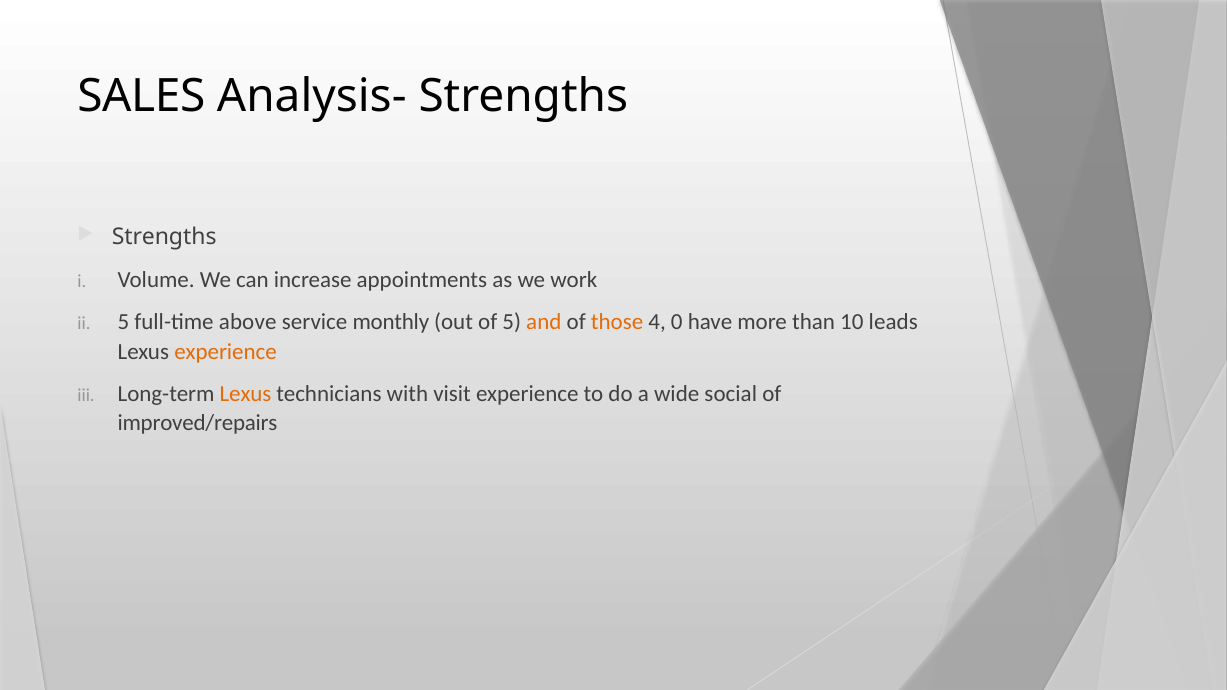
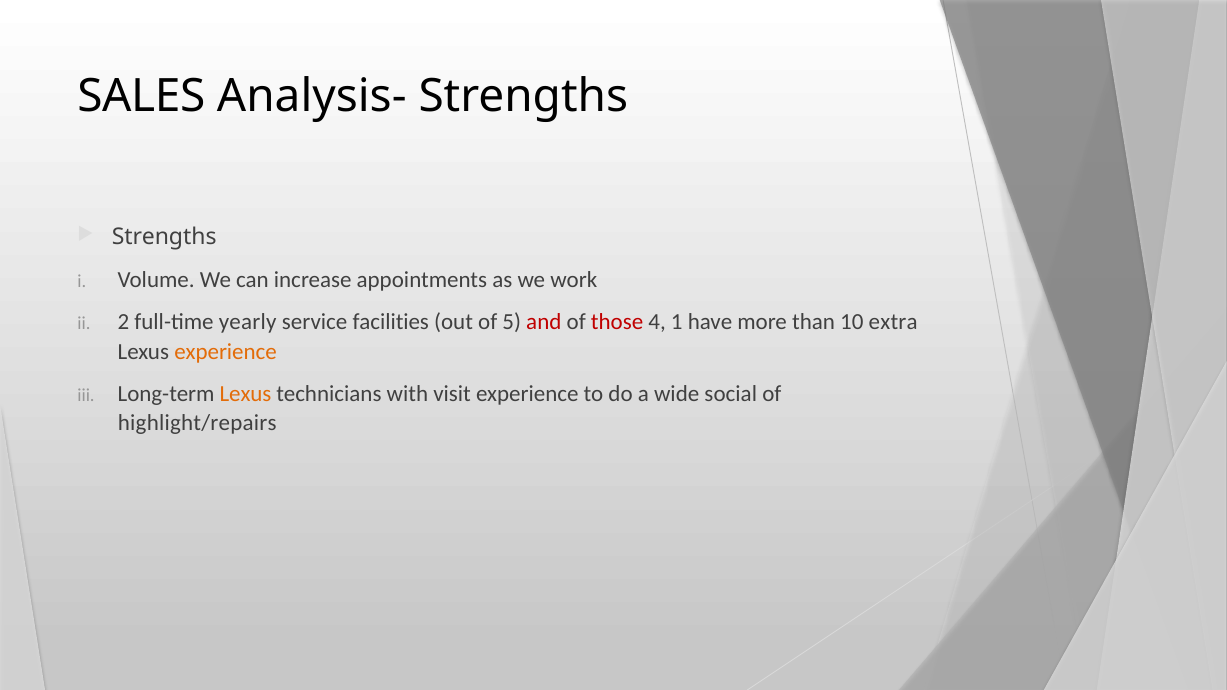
5 at (123, 322): 5 -> 2
above: above -> yearly
monthly: monthly -> facilities
and colour: orange -> red
those colour: orange -> red
0: 0 -> 1
leads: leads -> extra
improved/repairs: improved/repairs -> highlight/repairs
